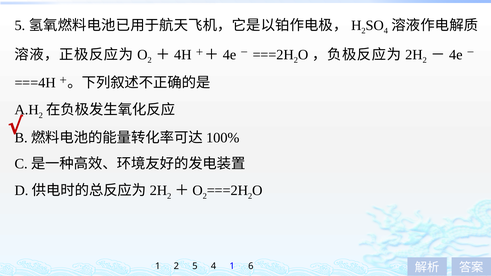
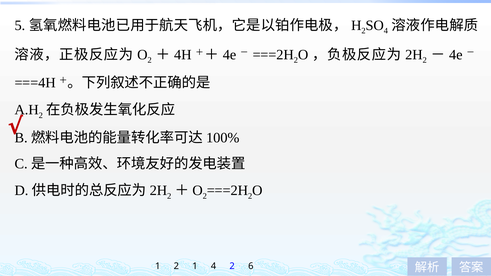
2 5: 5 -> 1
4 1: 1 -> 2
